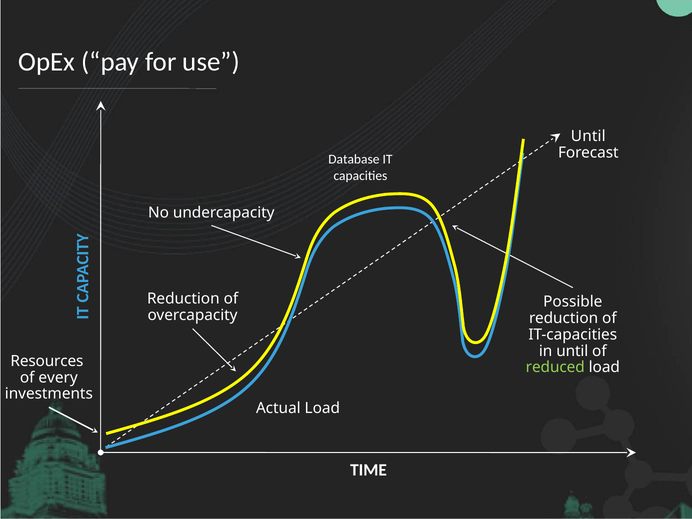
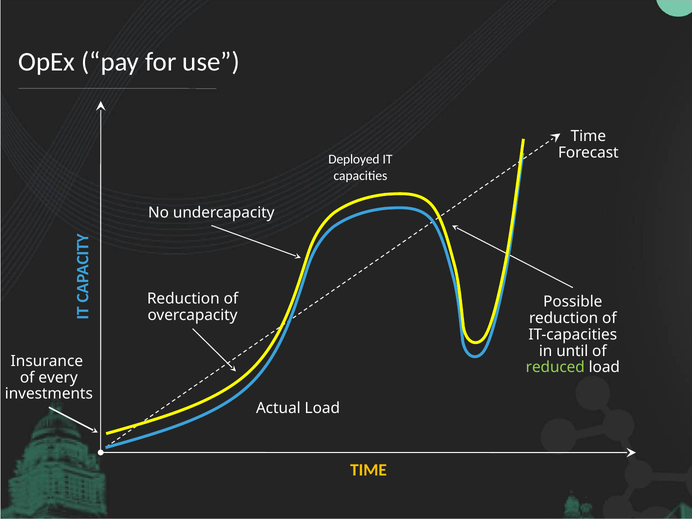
Until at (588, 136): Until -> Time
Database: Database -> Deployed
Resources: Resources -> Insurance
TIME at (368, 470) colour: white -> yellow
